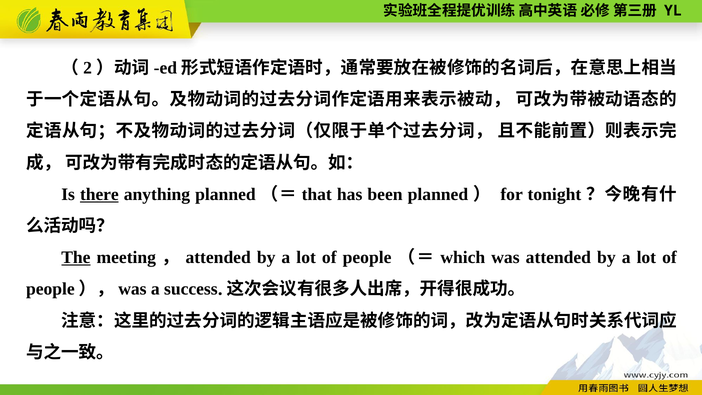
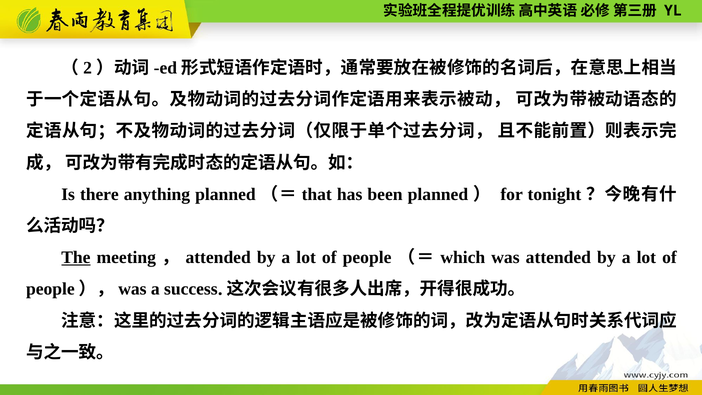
there underline: present -> none
